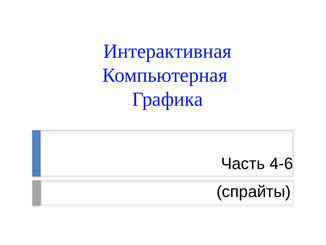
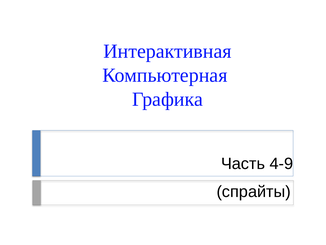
4-6: 4-6 -> 4-9
